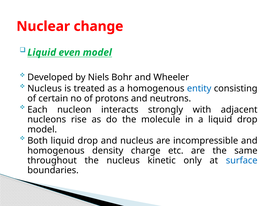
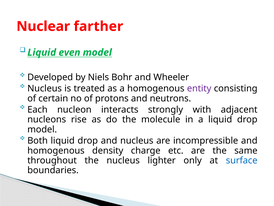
change: change -> farther
entity colour: blue -> purple
kinetic: kinetic -> lighter
